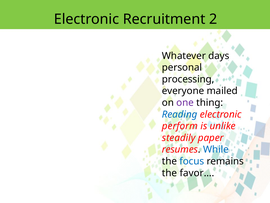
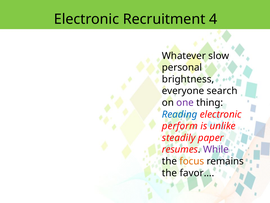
2: 2 -> 4
days: days -> slow
processing: processing -> brightness
mailed: mailed -> search
While colour: blue -> purple
focus colour: blue -> orange
